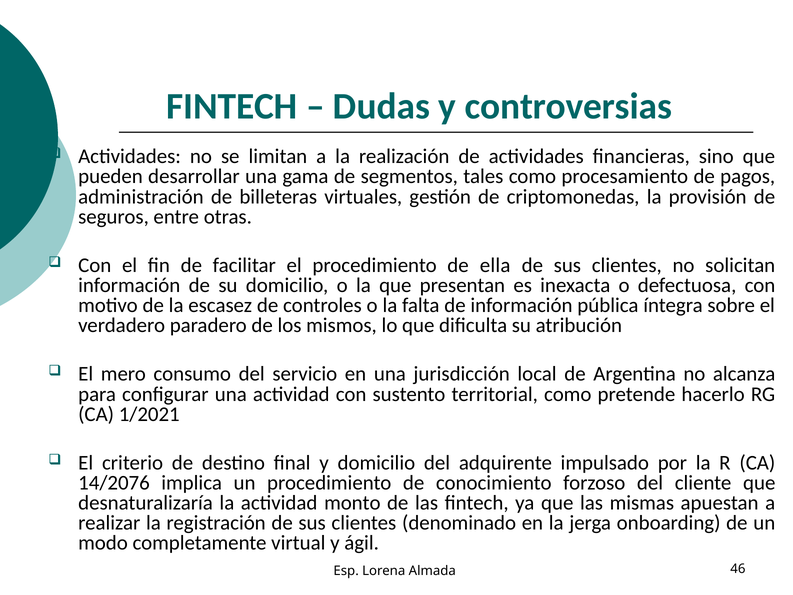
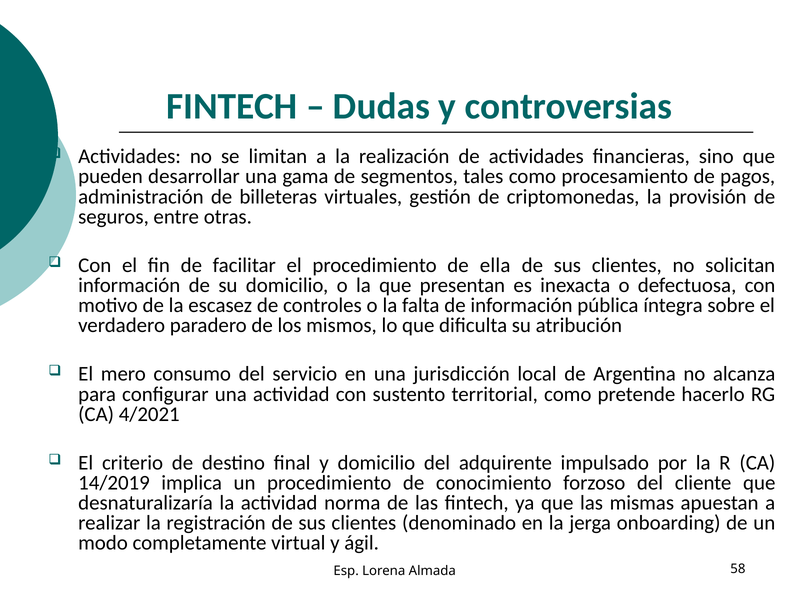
1/2021: 1/2021 -> 4/2021
14/2076: 14/2076 -> 14/2019
monto: monto -> norma
46: 46 -> 58
